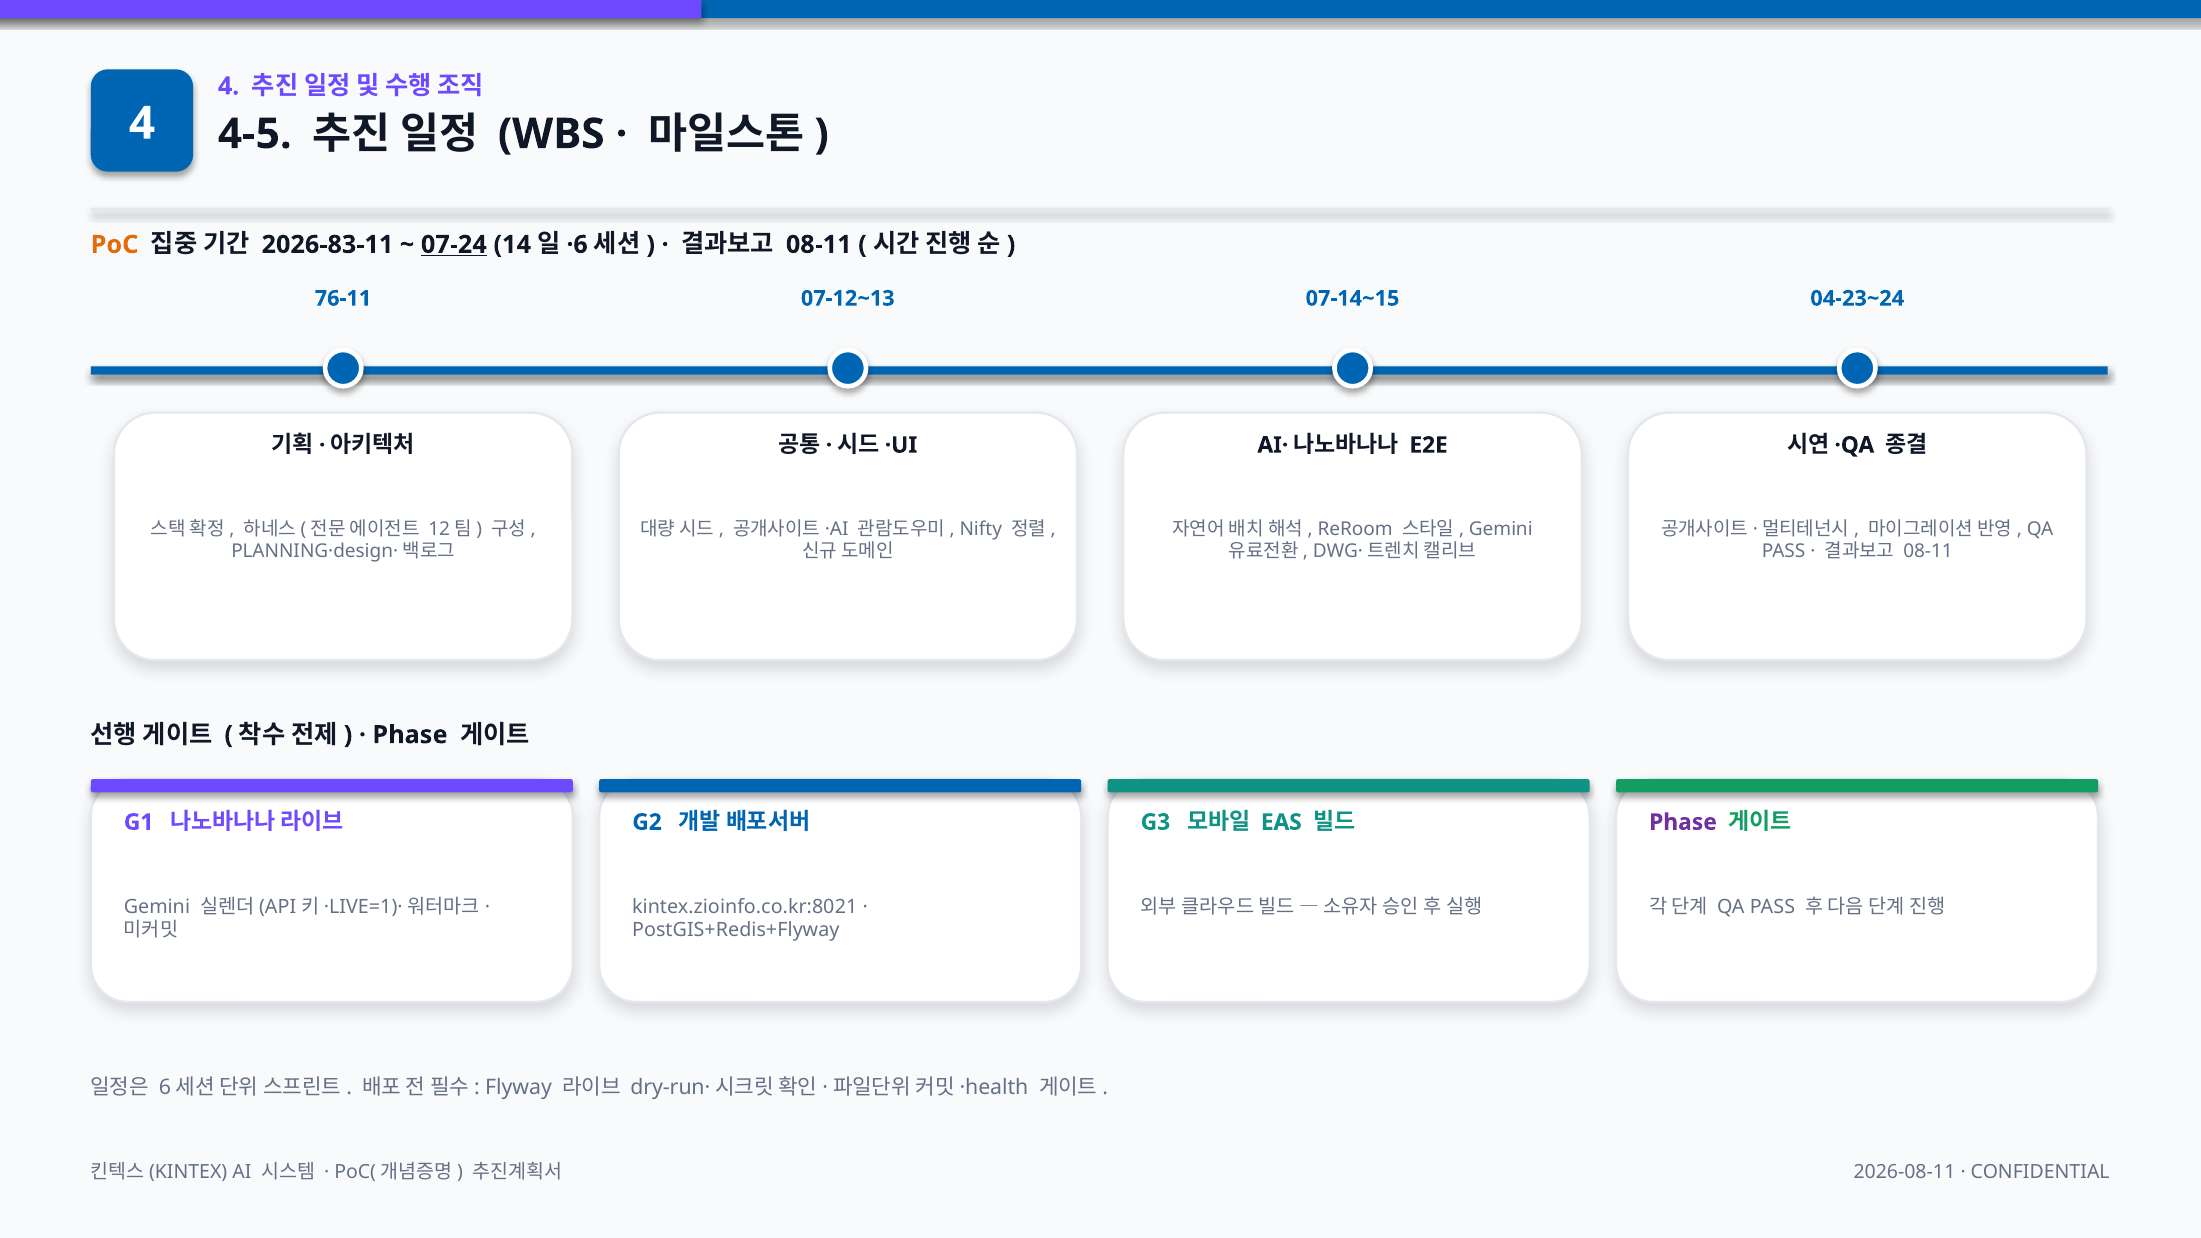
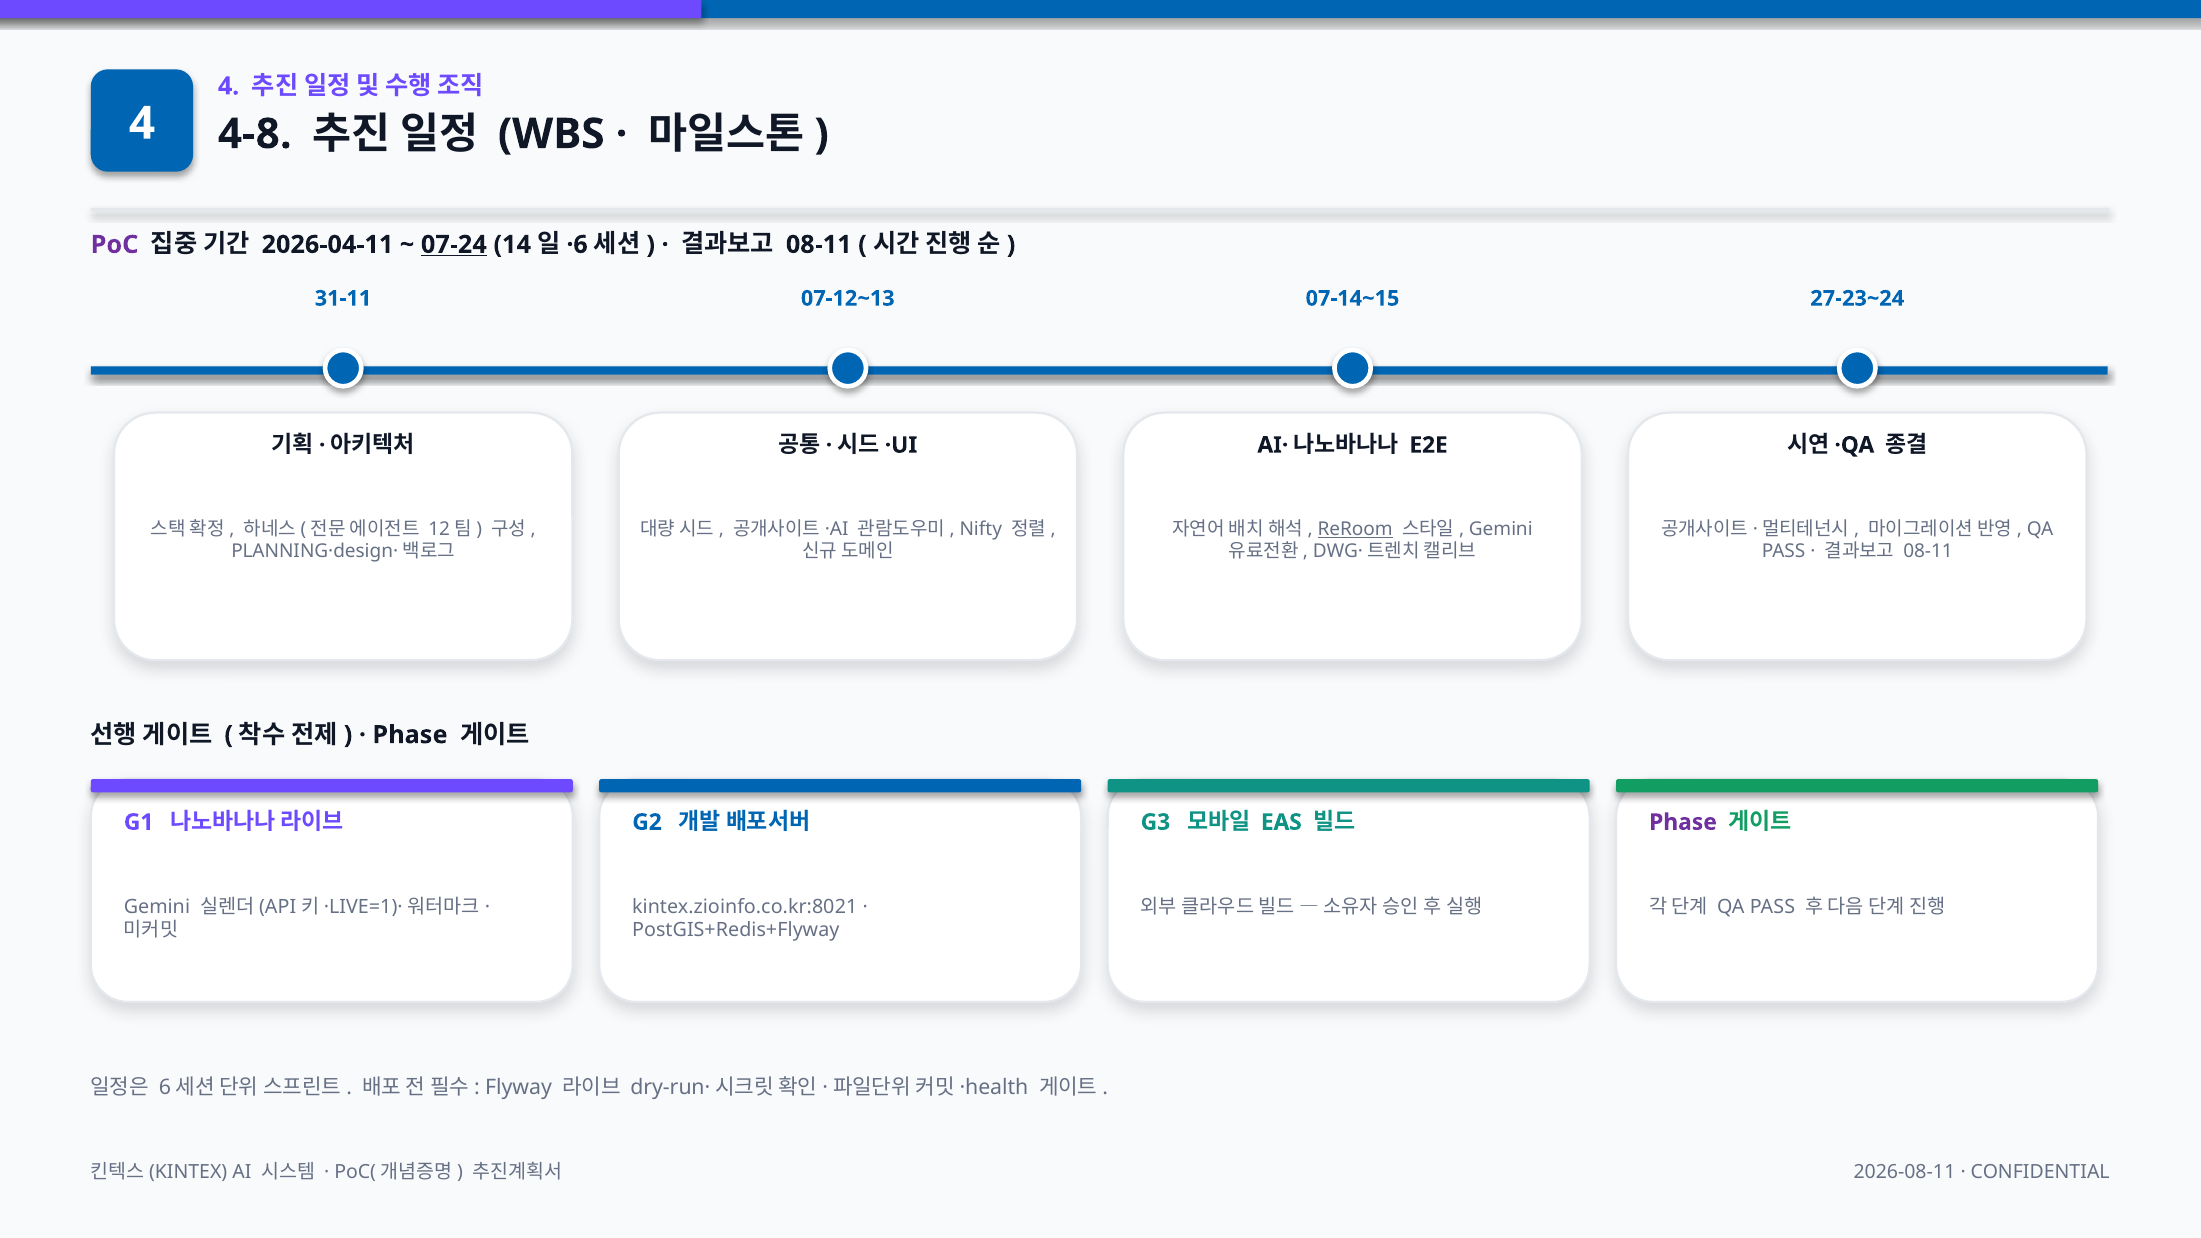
4-5: 4-5 -> 4-8
PoC colour: orange -> purple
2026-83-11: 2026-83-11 -> 2026-04-11
76-11: 76-11 -> 31-11
04-23~24: 04-23~24 -> 27-23~24
ReRoom underline: none -> present
